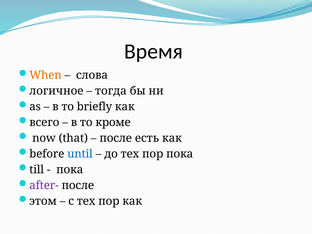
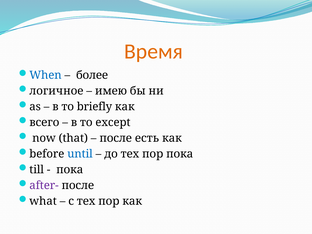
Время colour: black -> orange
When colour: orange -> blue
слова: слова -> более
тогда: тогда -> имею
кроме: кроме -> except
этом: этом -> what
